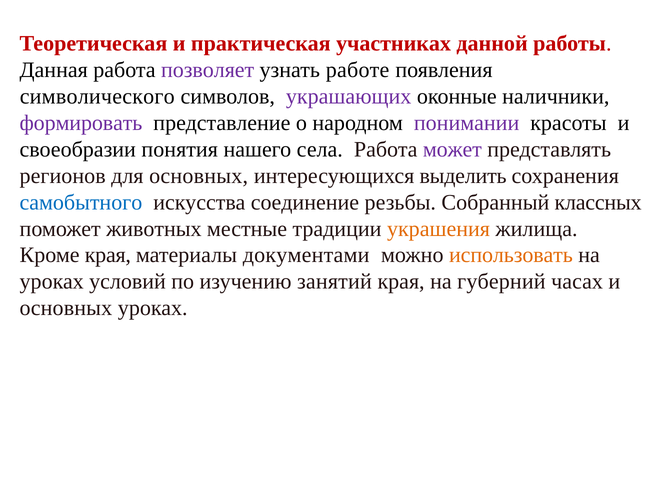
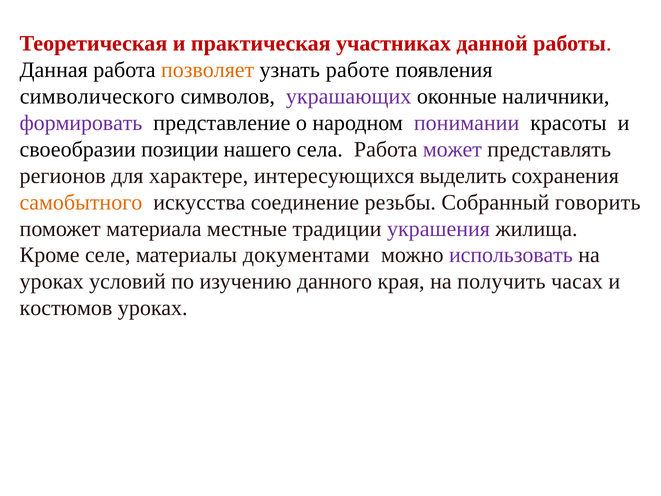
позволяет colour: purple -> orange
понятия: понятия -> позиции
для основных: основных -> характере
самобытного colour: blue -> orange
классных: классных -> говорить
животных: животных -> материала
украшения colour: orange -> purple
Кроме края: края -> селе
использовать colour: orange -> purple
занятий: занятий -> данного
губерний: губерний -> получить
основных at (66, 308): основных -> костюмов
